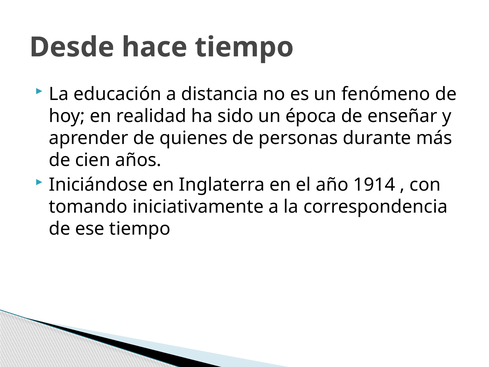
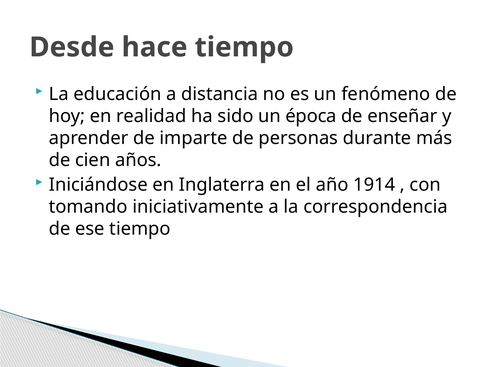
quienes: quienes -> imparte
